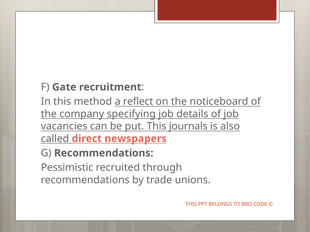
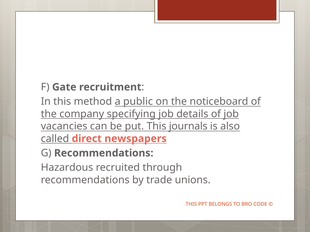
reflect: reflect -> public
Pessimistic: Pessimistic -> Hazardous
